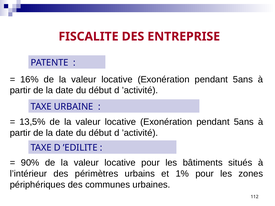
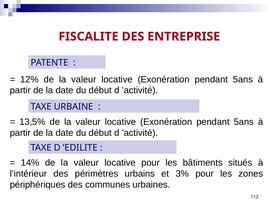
16%: 16% -> 12%
90%: 90% -> 14%
1%: 1% -> 3%
